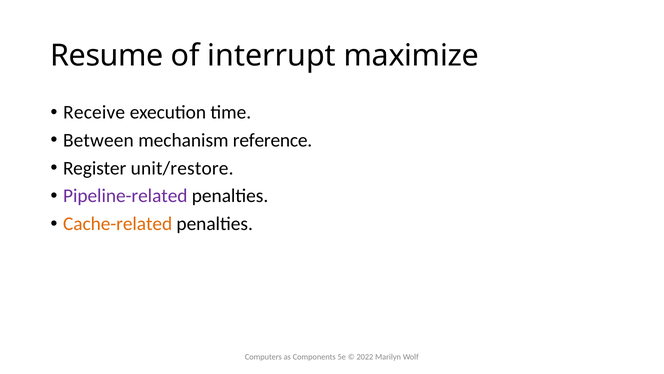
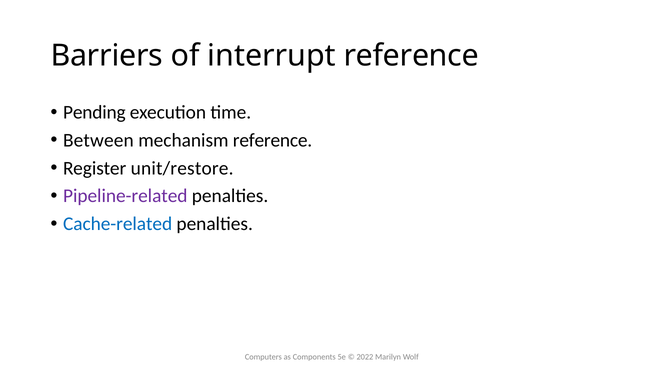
Resume: Resume -> Barriers
interrupt maximize: maximize -> reference
Receive: Receive -> Pending
Cache-related colour: orange -> blue
